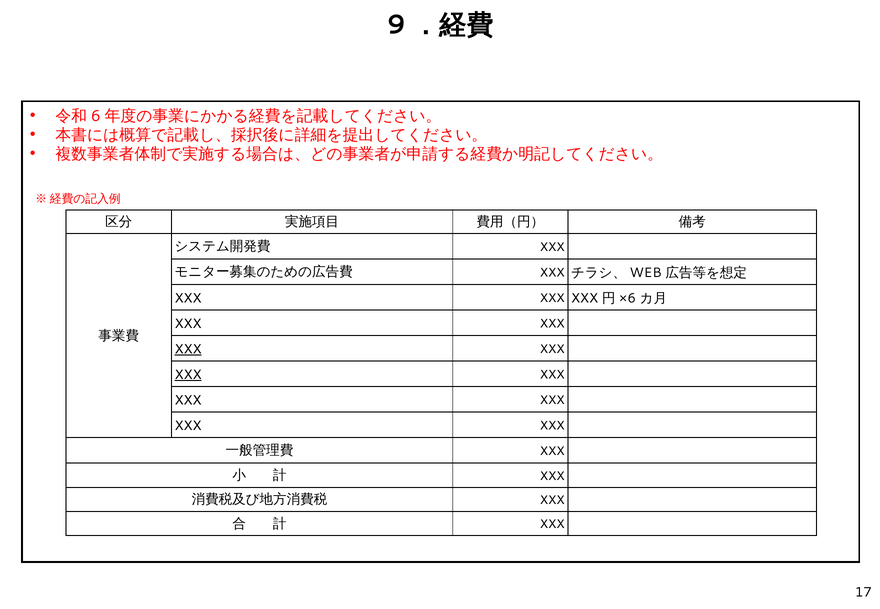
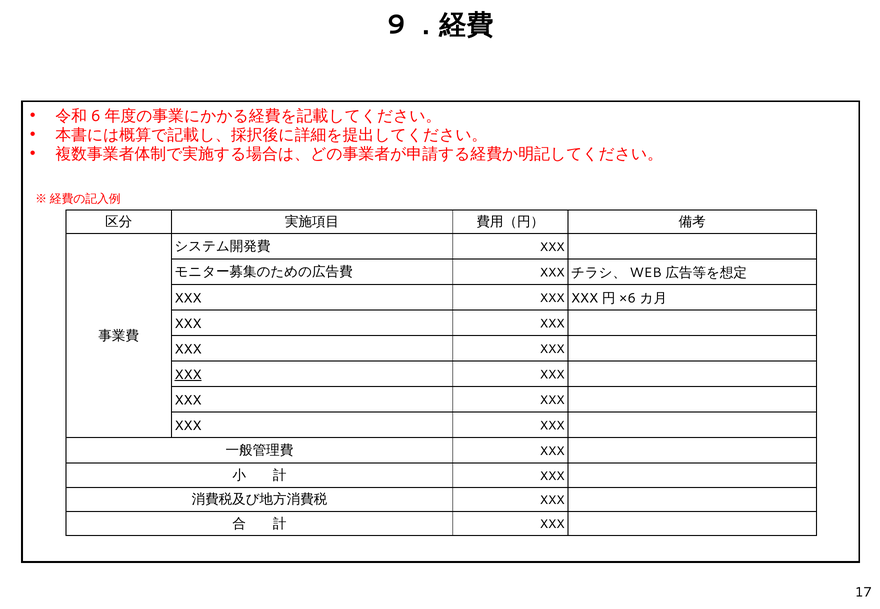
XXX at (188, 349) underline: present -> none
